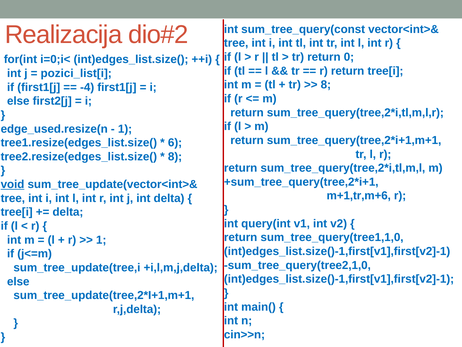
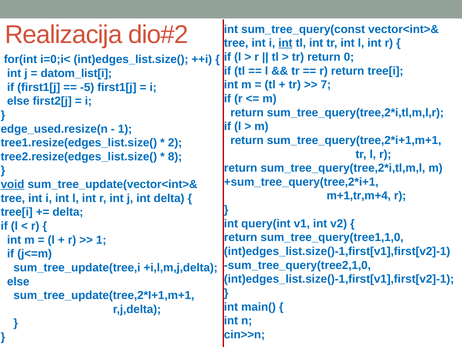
int at (285, 43) underline: none -> present
pozici_list[i: pozici_list[i -> datom_list[i
8 at (326, 85): 8 -> 7
-4: -4 -> -5
6: 6 -> 2
m+1,tr,m+6: m+1,tr,m+6 -> m+1,tr,m+4
